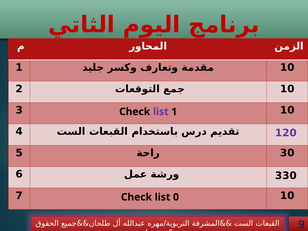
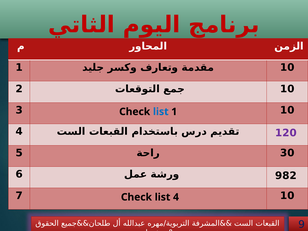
list at (161, 112) colour: purple -> blue
330: 330 -> 982
list 0: 0 -> 4
